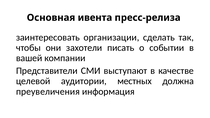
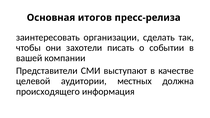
ивента: ивента -> итогов
преувеличения: преувеличения -> происходящего
